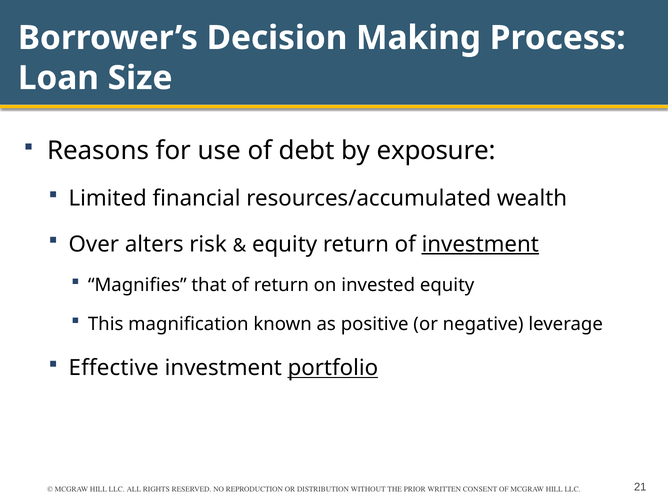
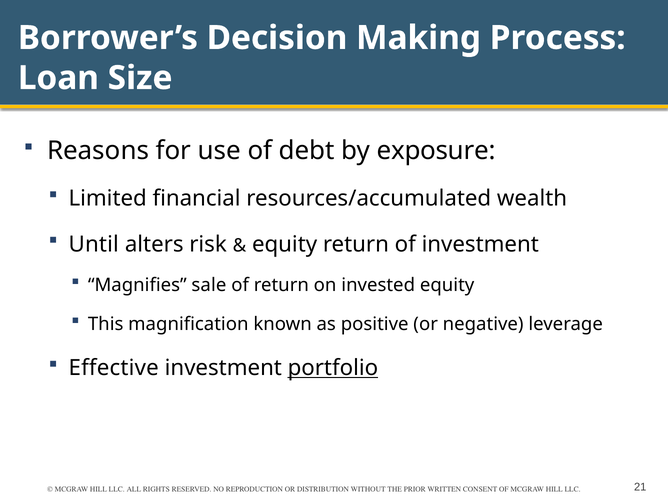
Over: Over -> Until
investment at (480, 244) underline: present -> none
that: that -> sale
